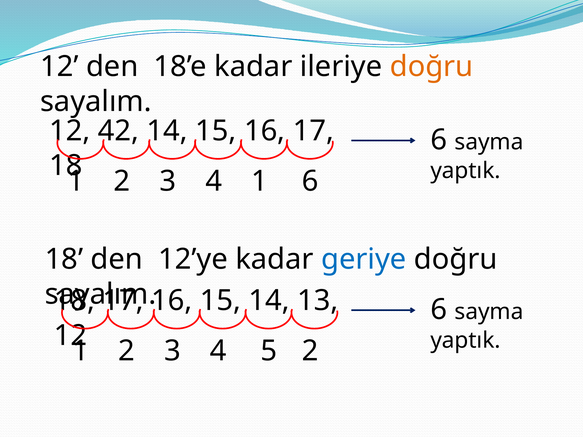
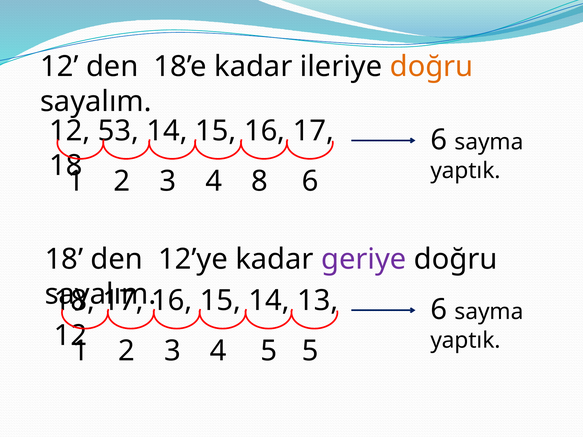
42: 42 -> 53
4 1: 1 -> 8
geriye colour: blue -> purple
5 2: 2 -> 5
